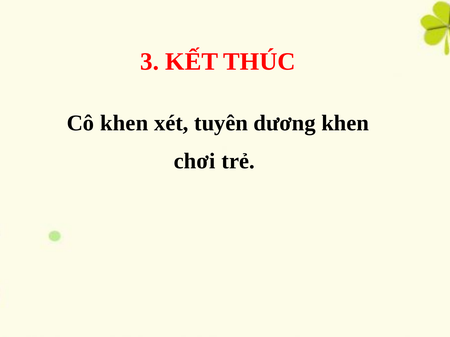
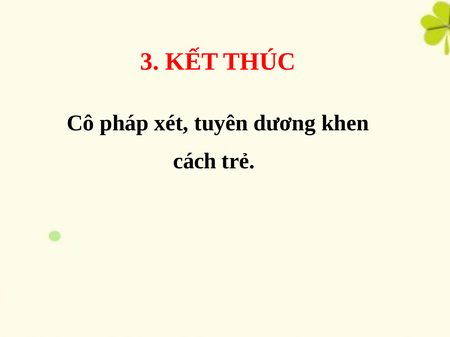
Cô khen: khen -> pháp
chơi: chơi -> cách
